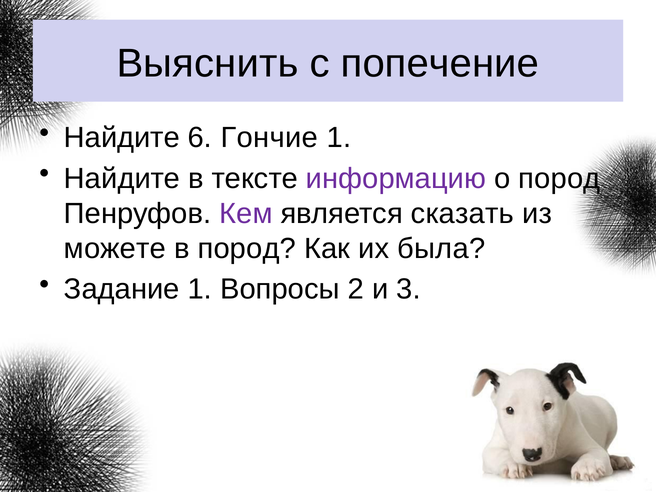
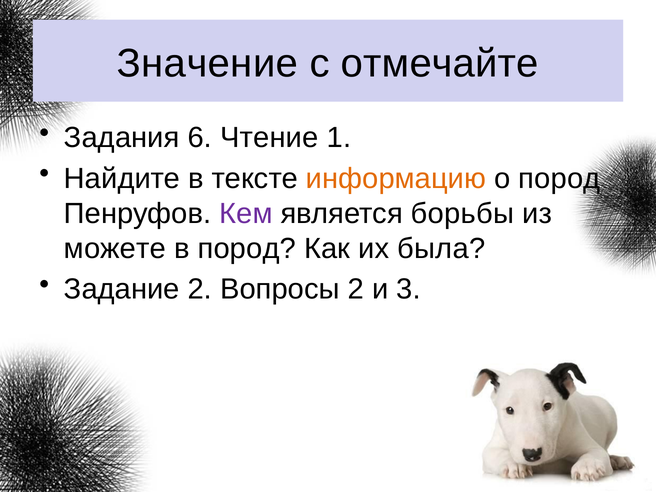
Выяснить: Выяснить -> Значение
попечение: попечение -> отмечайте
Найдите at (122, 138): Найдите -> Задания
Гончие: Гончие -> Чтение
информацию colour: purple -> orange
сказать: сказать -> борьбы
Задание 1: 1 -> 2
